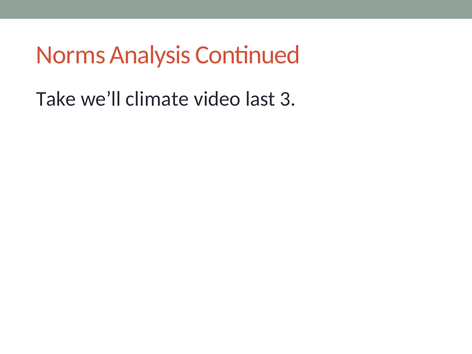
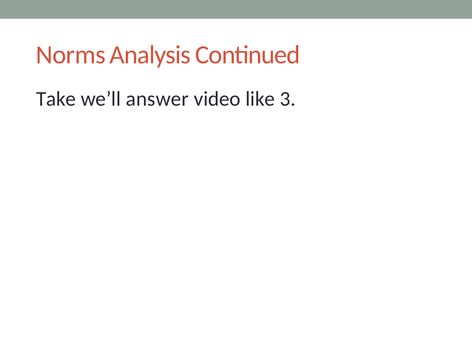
climate: climate -> answer
last: last -> like
